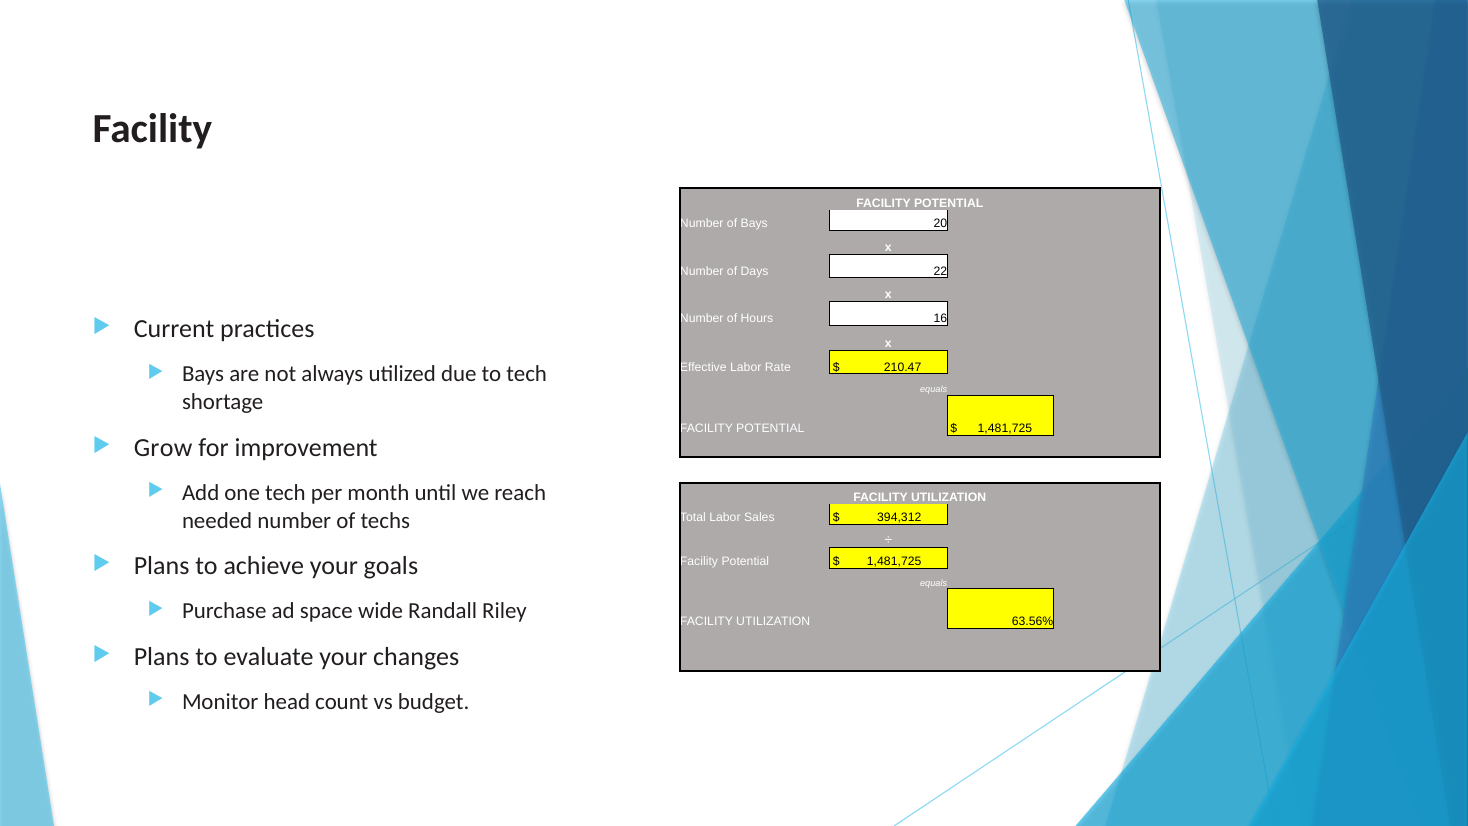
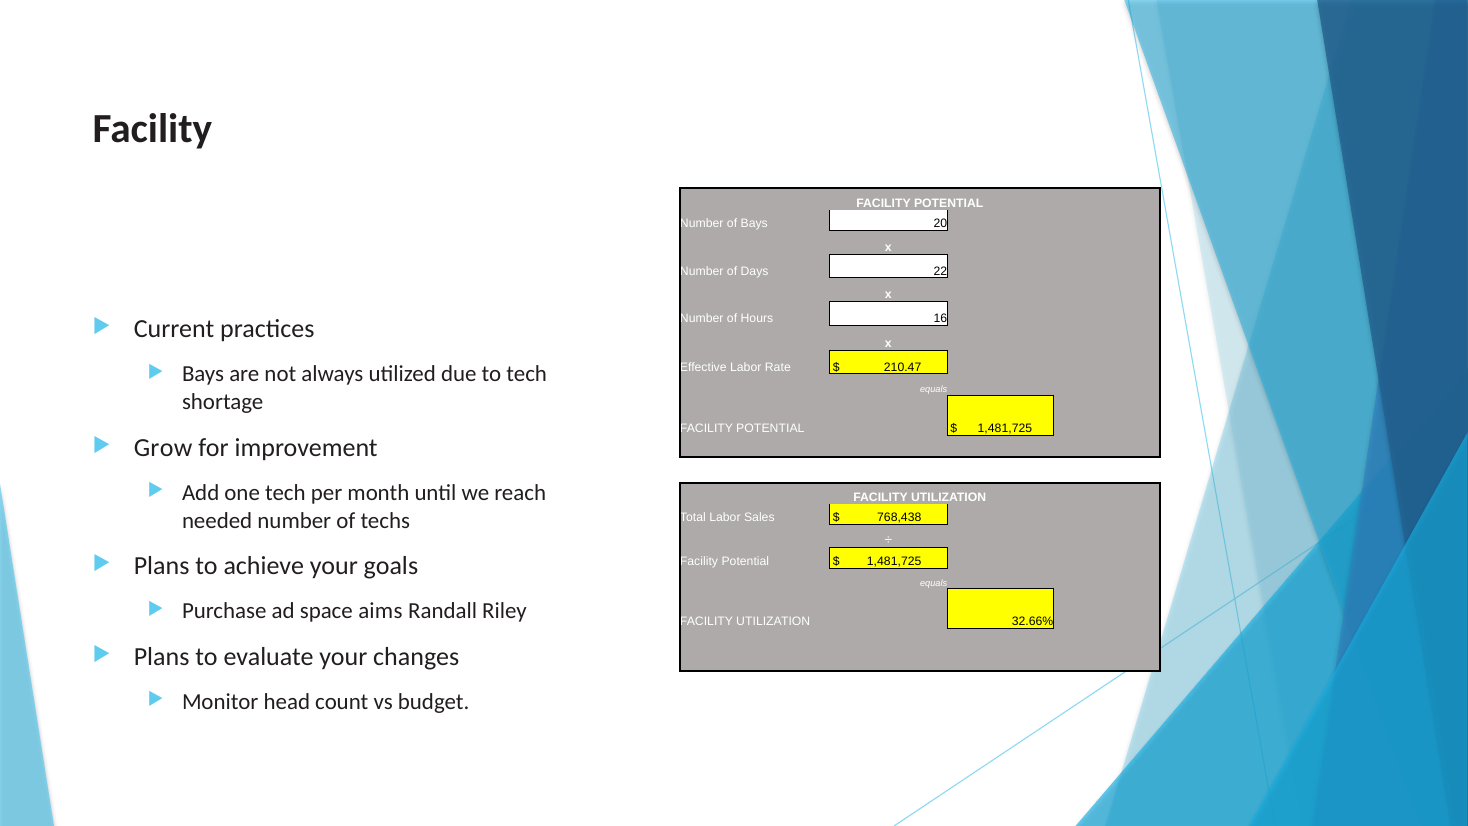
394,312: 394,312 -> 768,438
wide: wide -> aims
63.56%: 63.56% -> 32.66%
